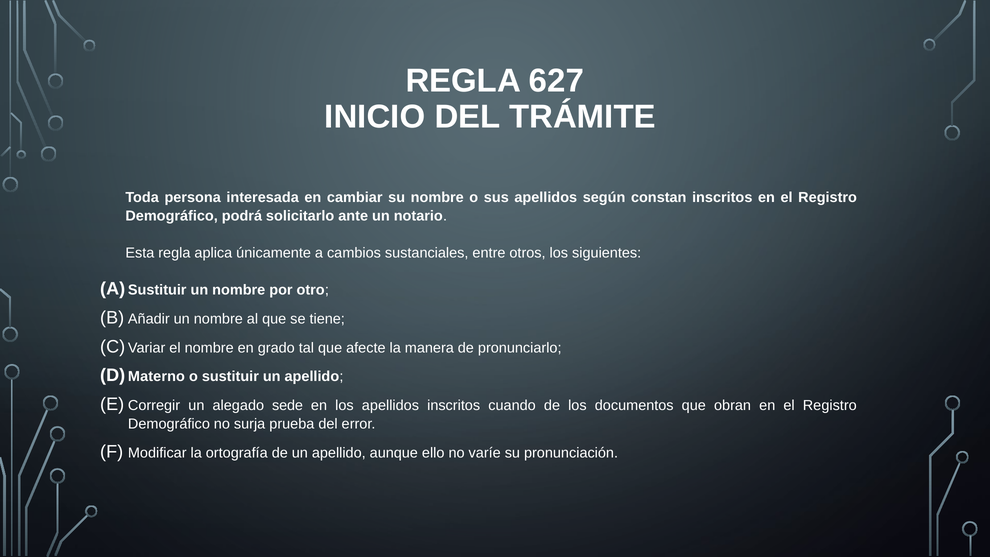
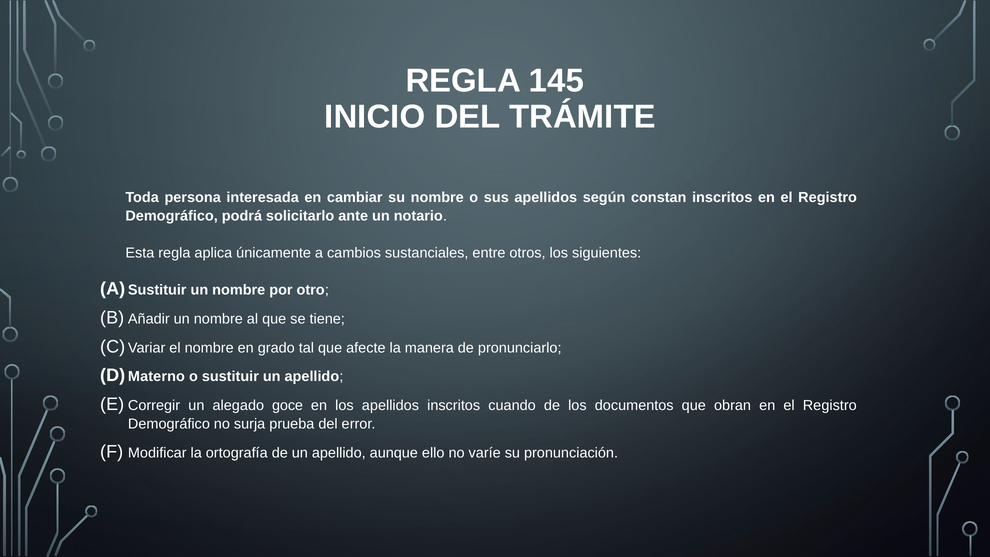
627: 627 -> 145
sede: sede -> goce
